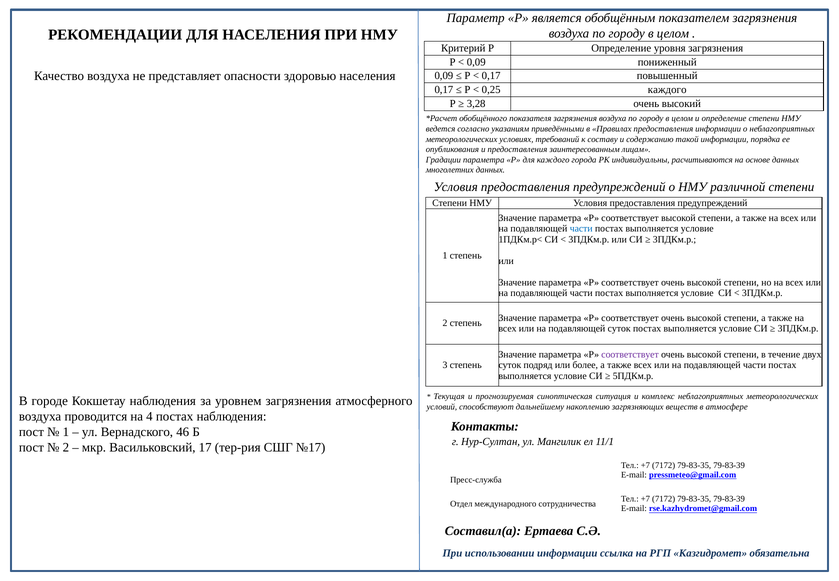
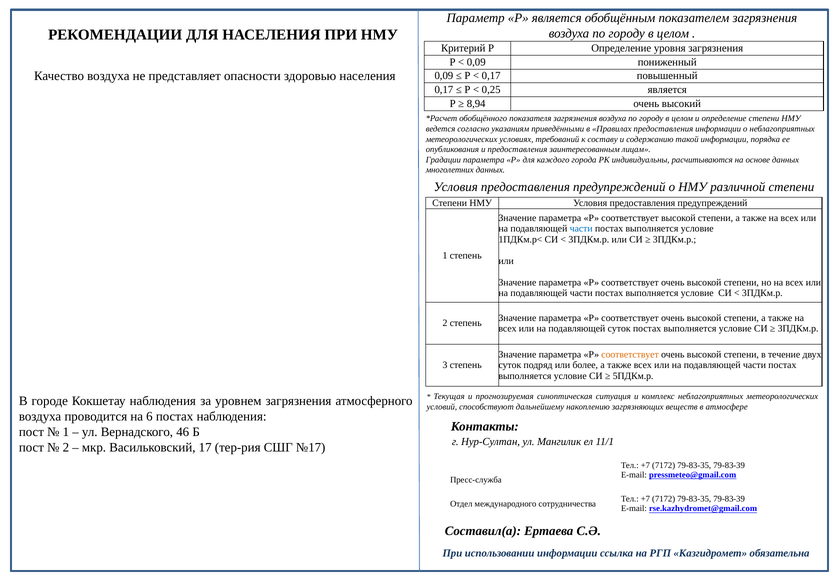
0,25 каждого: каждого -> является
3,28: 3,28 -> 8,94
соответствует at (630, 354) colour: purple -> orange
4: 4 -> 6
